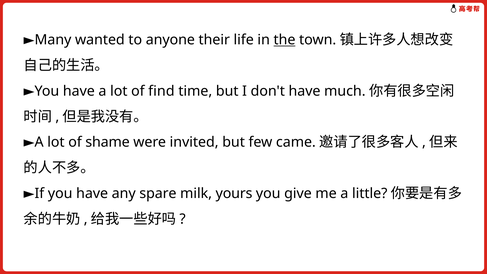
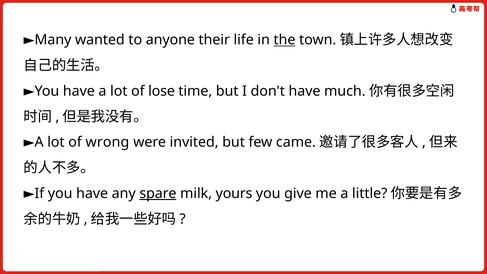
find: find -> lose
shame: shame -> wrong
spare underline: none -> present
